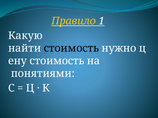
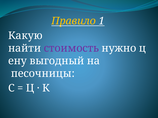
стоимость at (71, 48) colour: black -> purple
стоимость at (57, 61): стоимость -> выгодный
понятиями: понятиями -> песочницы
